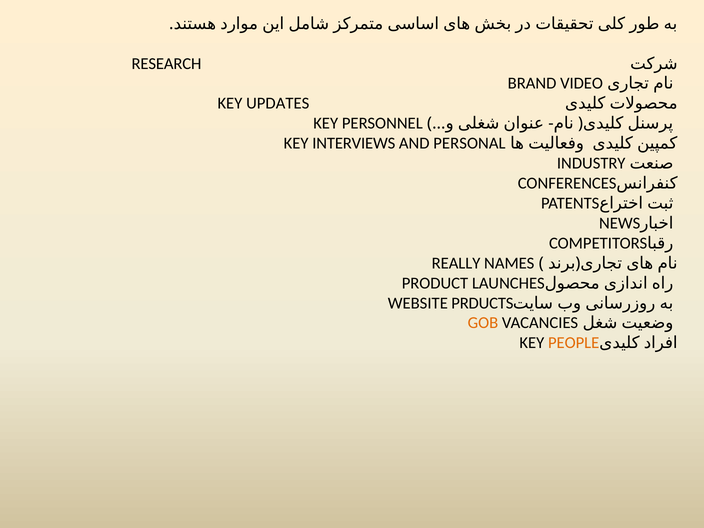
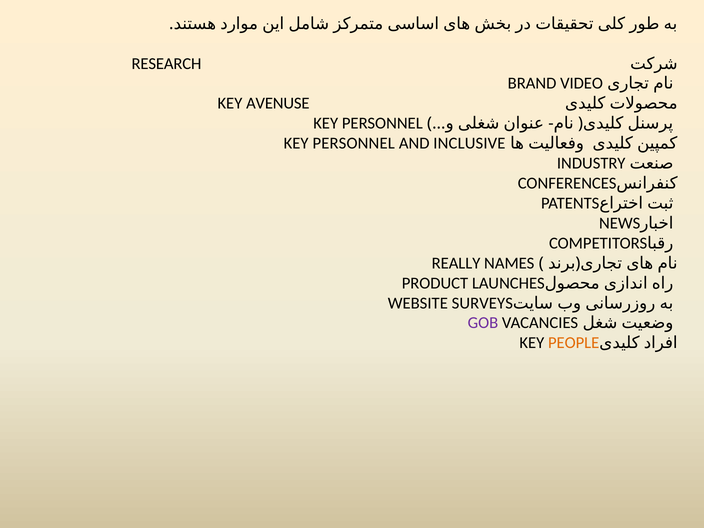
UPDATES: UPDATES -> AVENUSE
INTERVIEWS at (354, 143): INTERVIEWS -> PERSONNEL
PERSONAL: PERSONAL -> INCLUSIVE
PRDUCTS: PRDUCTS -> SURVEYS
GOB colour: orange -> purple
